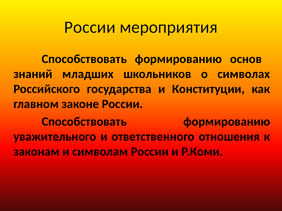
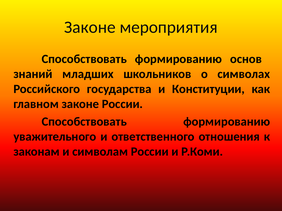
России at (90, 27): России -> Законе
